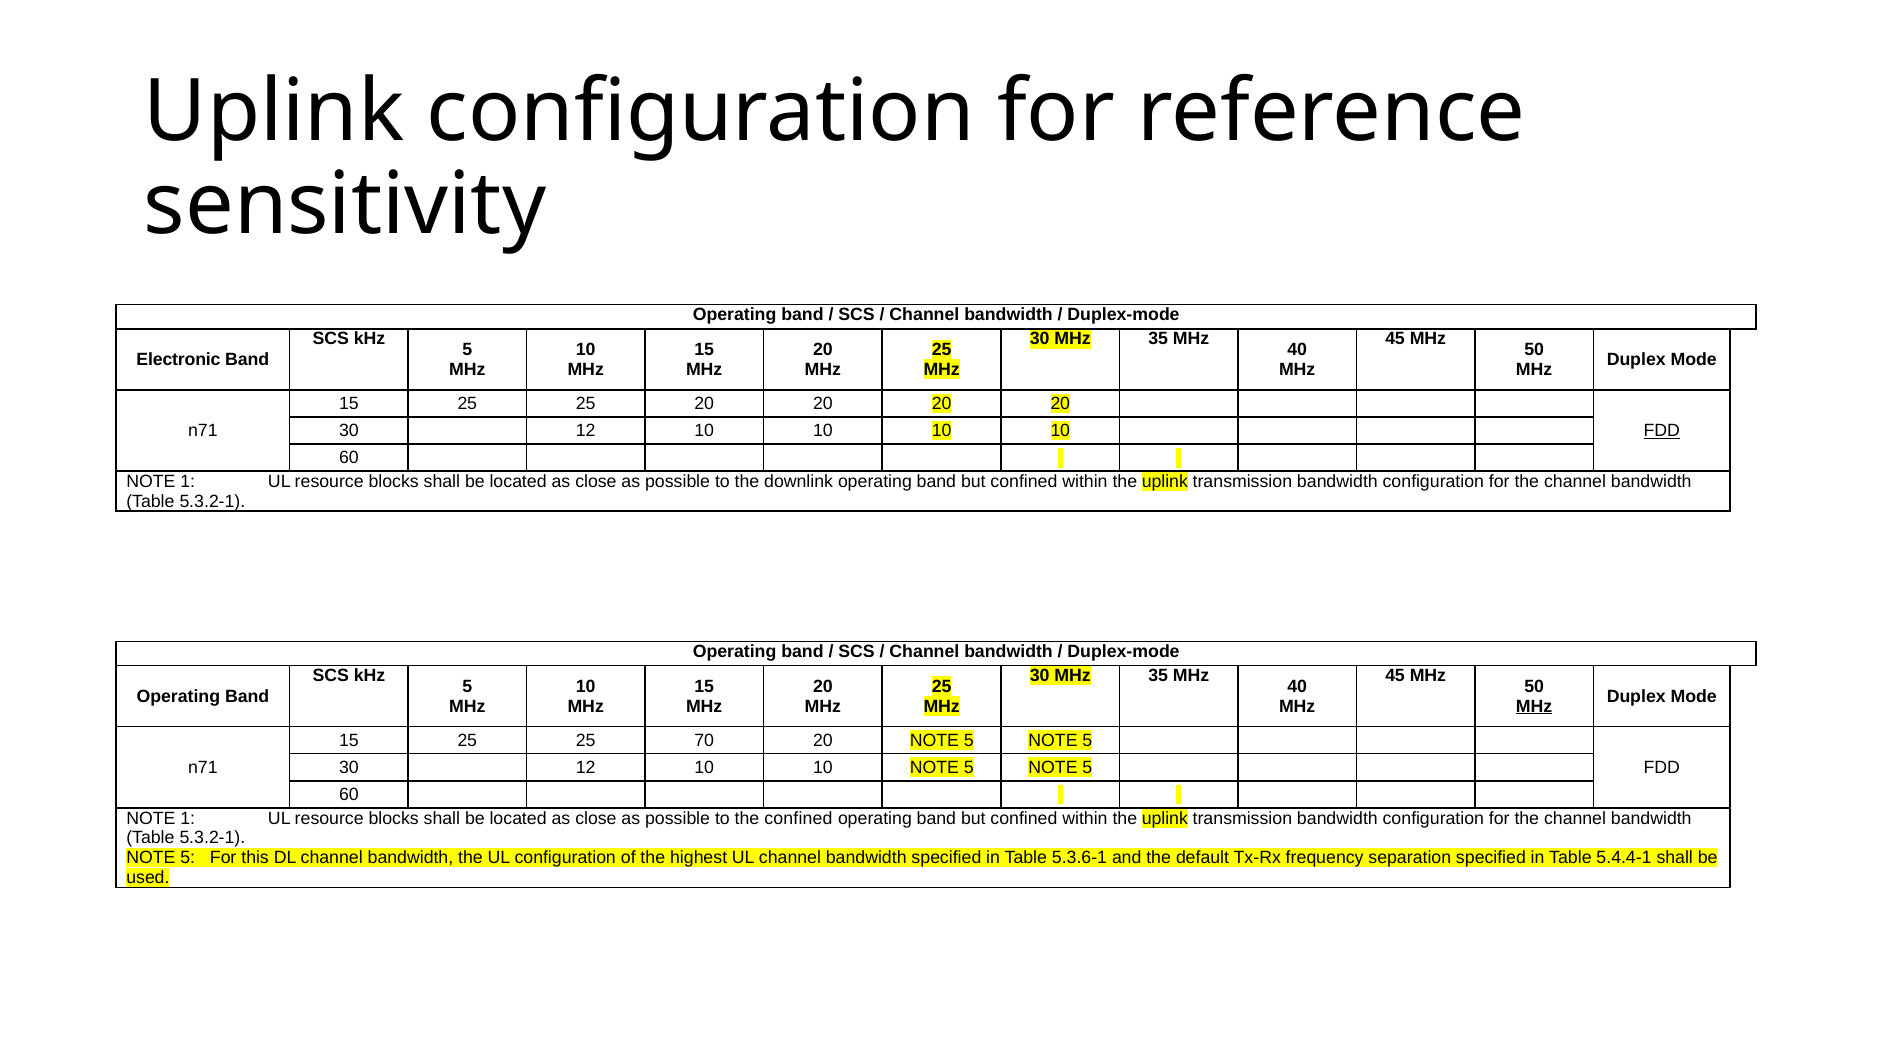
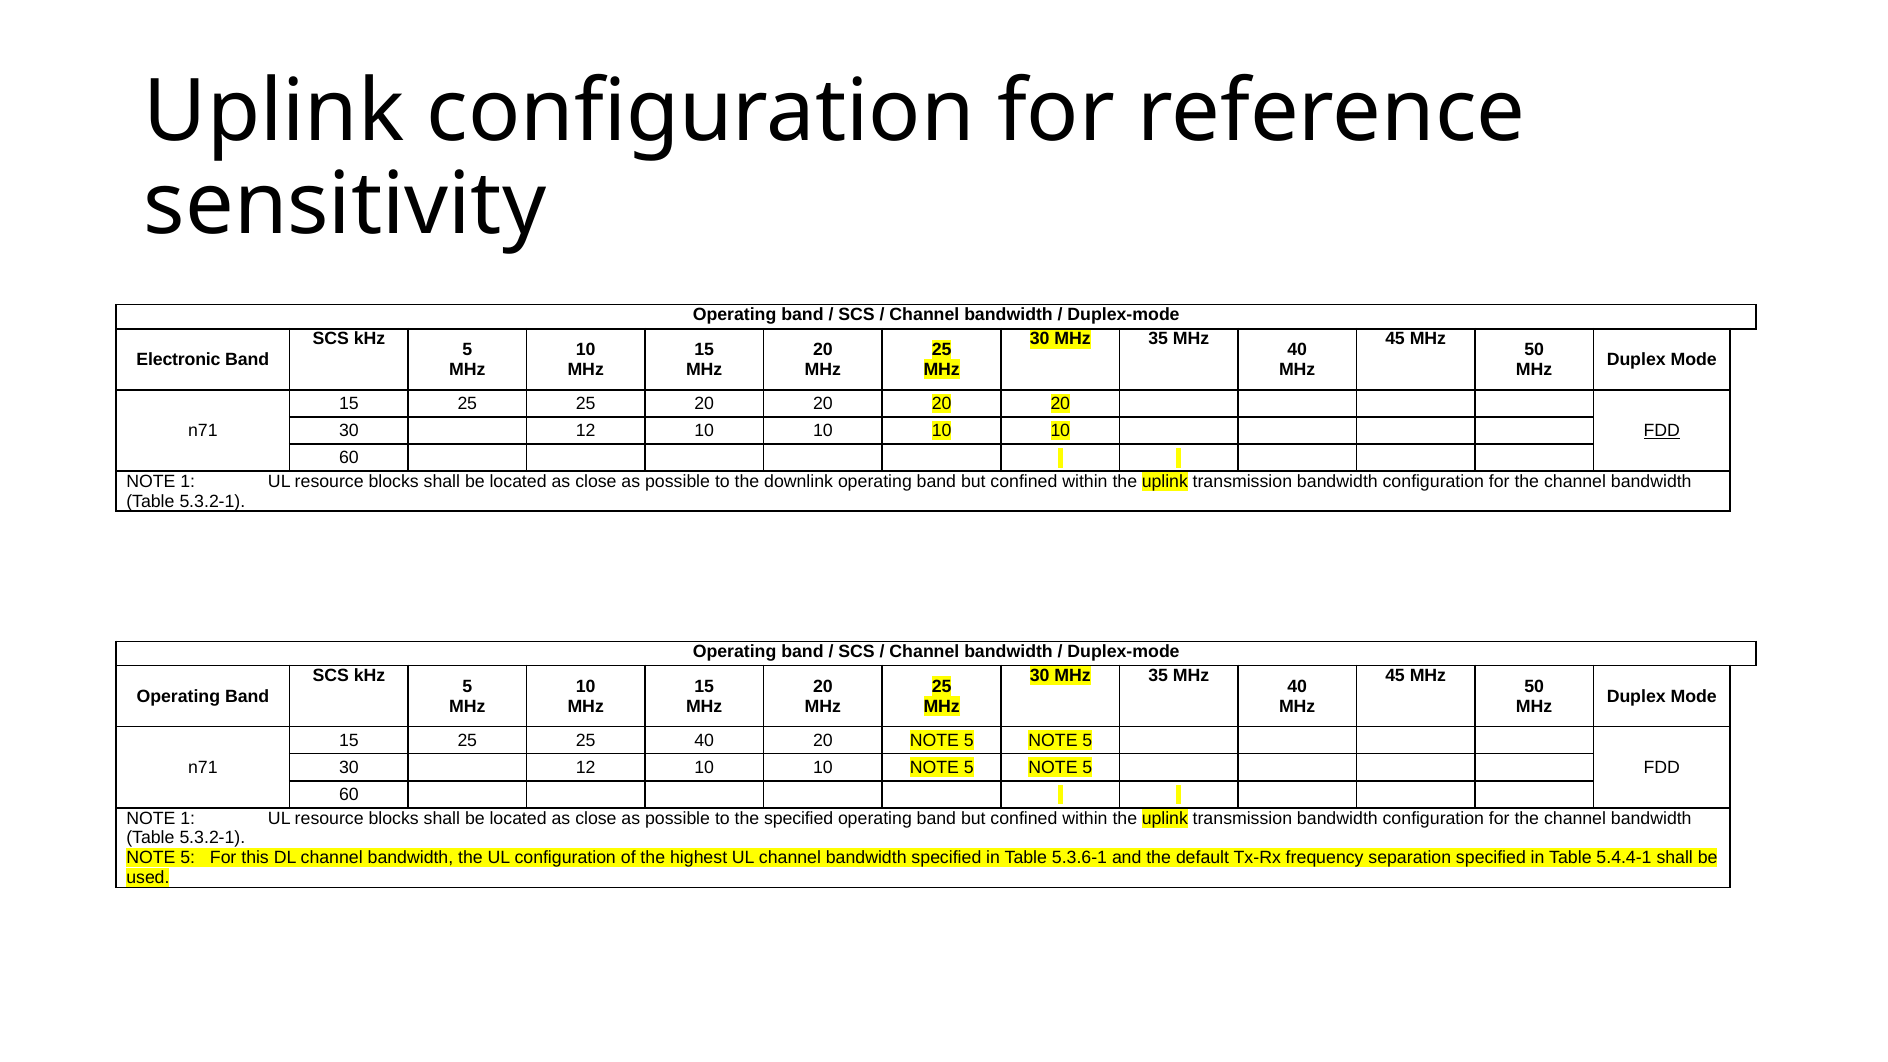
MHz at (1534, 706) underline: present -> none
25 70: 70 -> 40
the confined: confined -> specified
